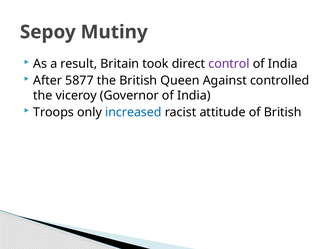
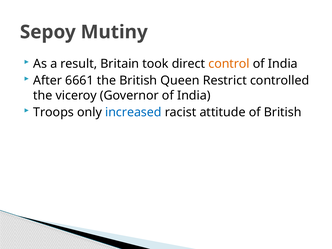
control colour: purple -> orange
5877: 5877 -> 6661
Against: Against -> Restrict
